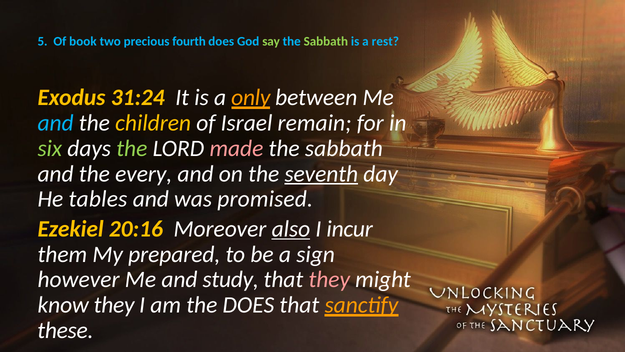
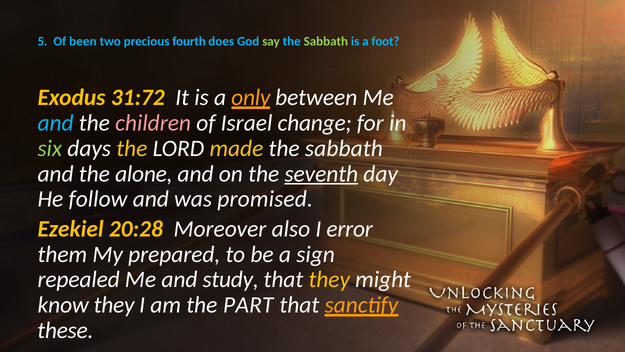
book: book -> been
rest: rest -> foot
31:24: 31:24 -> 31:72
children colour: yellow -> pink
remain: remain -> change
the at (132, 148) colour: light green -> yellow
made colour: pink -> yellow
every: every -> alone
tables: tables -> follow
20:16: 20:16 -> 20:28
also underline: present -> none
incur: incur -> error
however: however -> repealed
they at (329, 279) colour: pink -> yellow
the DOES: DOES -> PART
